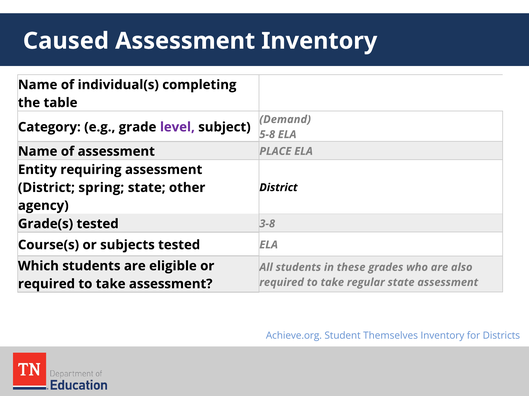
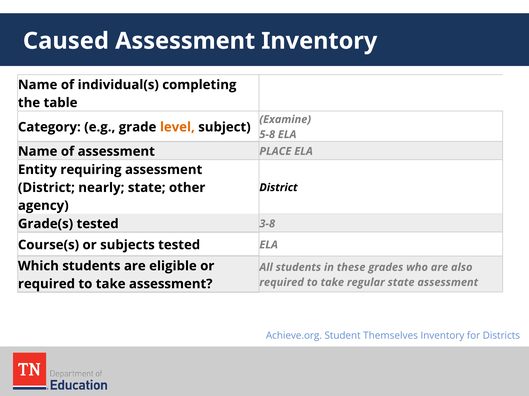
Demand: Demand -> Examine
level colour: purple -> orange
spring: spring -> nearly
